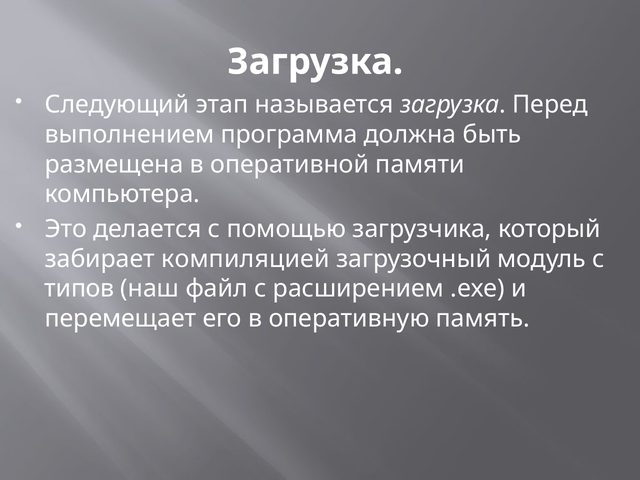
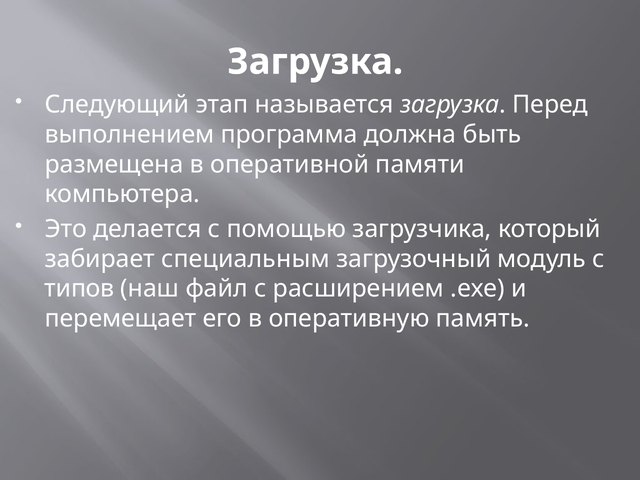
компиляцией: компиляцией -> специальным
